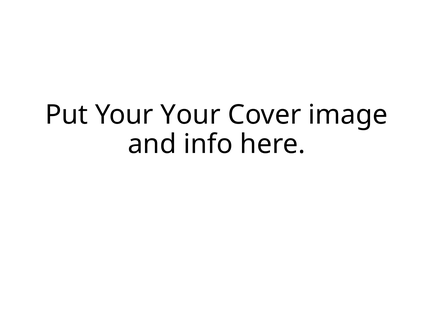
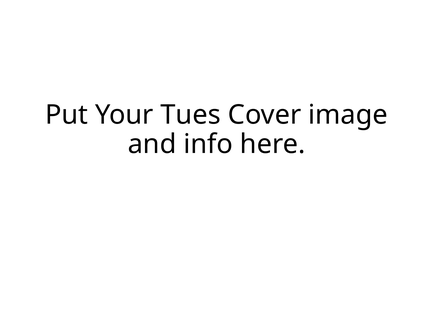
Your Your: Your -> Tues
